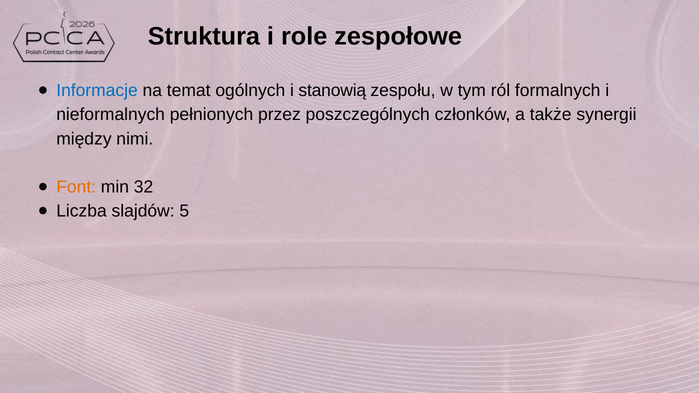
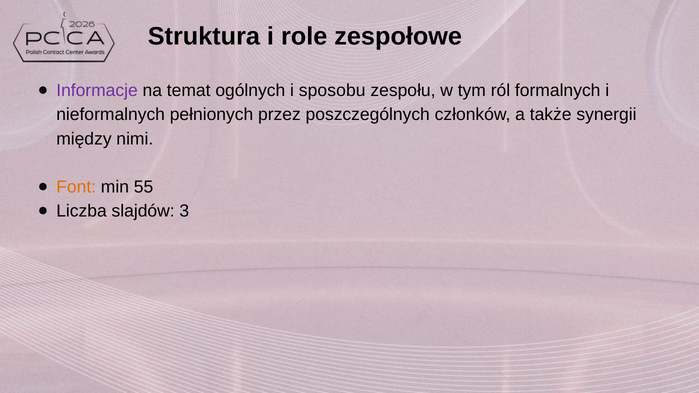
Informacje colour: blue -> purple
stanowią: stanowią -> sposobu
32: 32 -> 55
5: 5 -> 3
